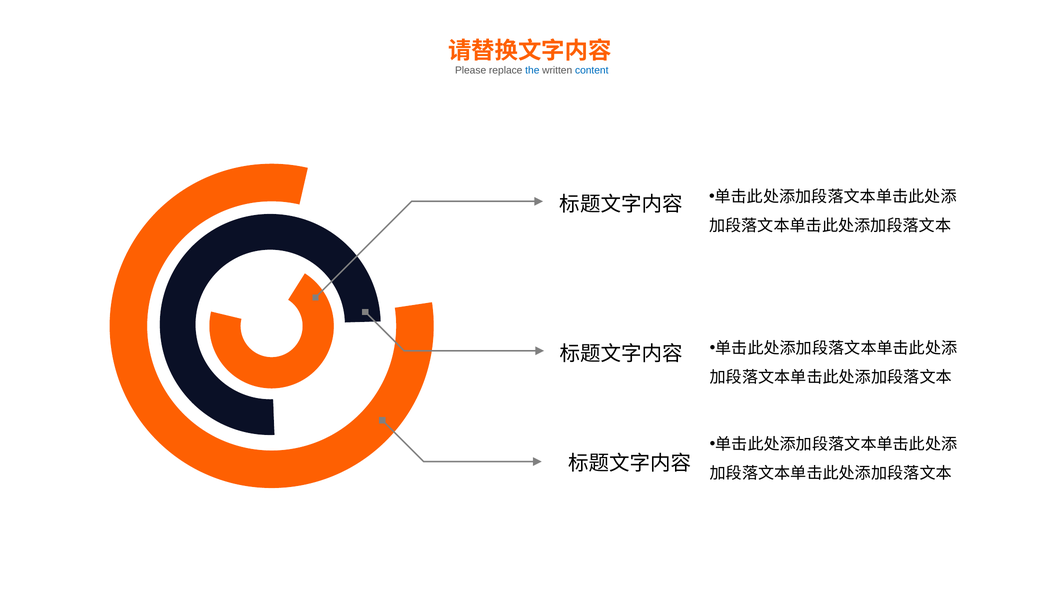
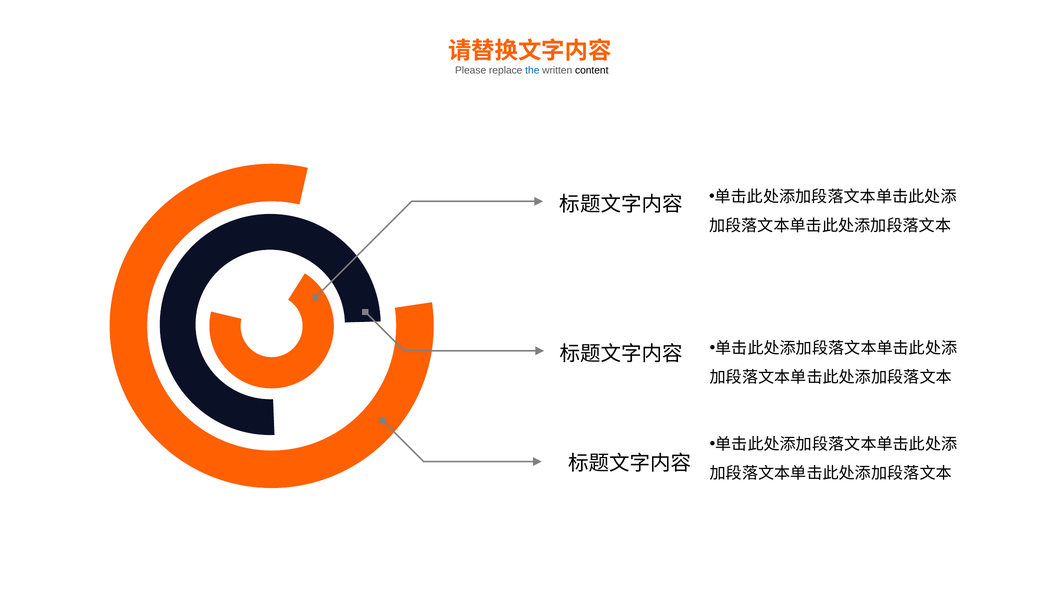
content colour: blue -> black
